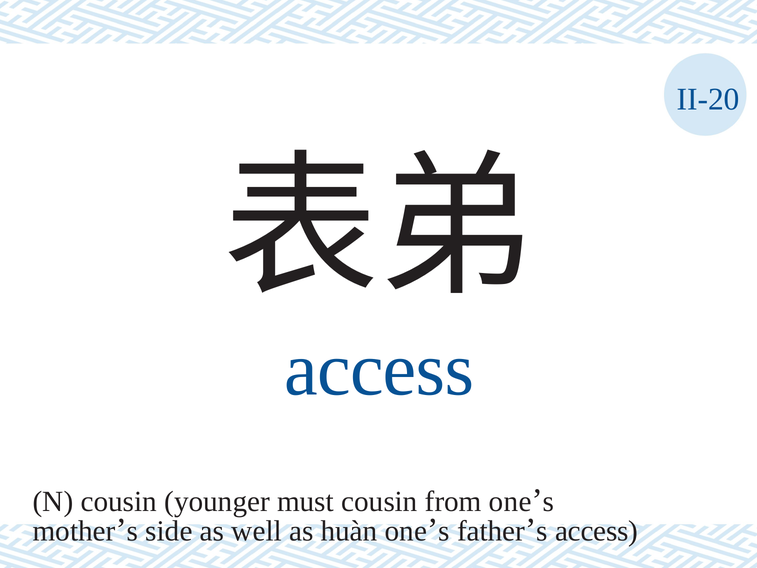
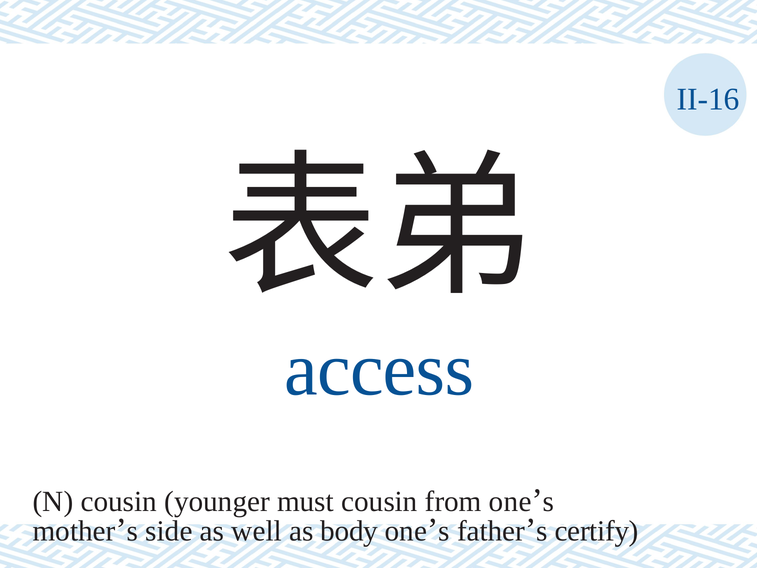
II-20: II-20 -> II-16
huàn: huàn -> body
access at (597, 531): access -> certify
